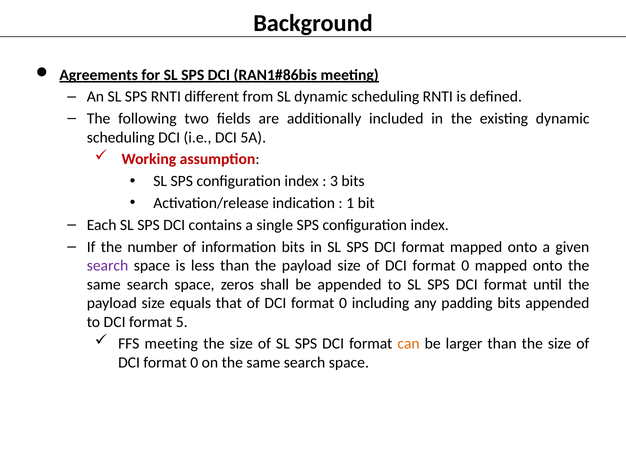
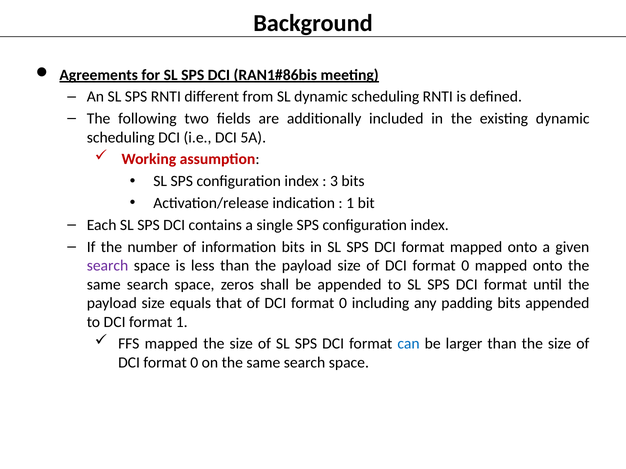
format 5: 5 -> 1
FFS meeting: meeting -> mapped
can colour: orange -> blue
